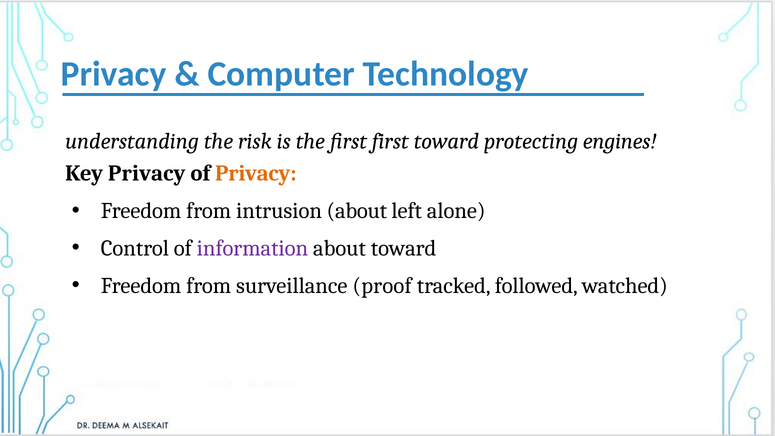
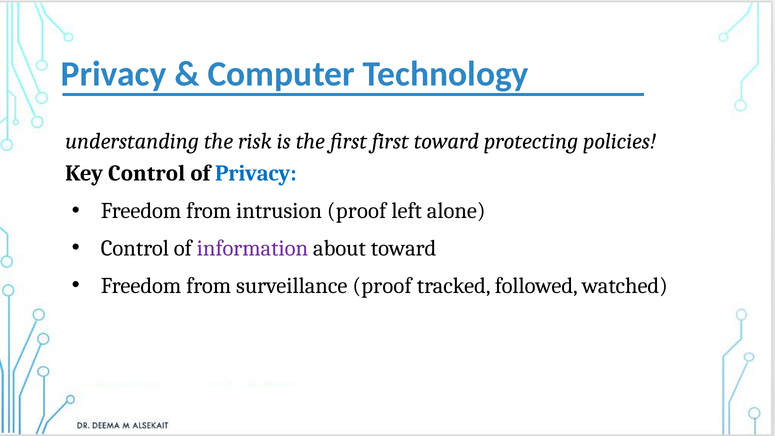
engines: engines -> policies
Key Privacy: Privacy -> Control
Privacy at (256, 173) colour: orange -> blue
intrusion about: about -> proof
